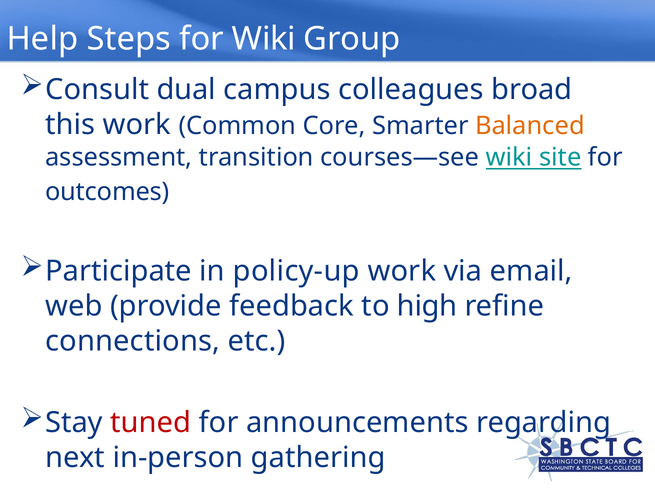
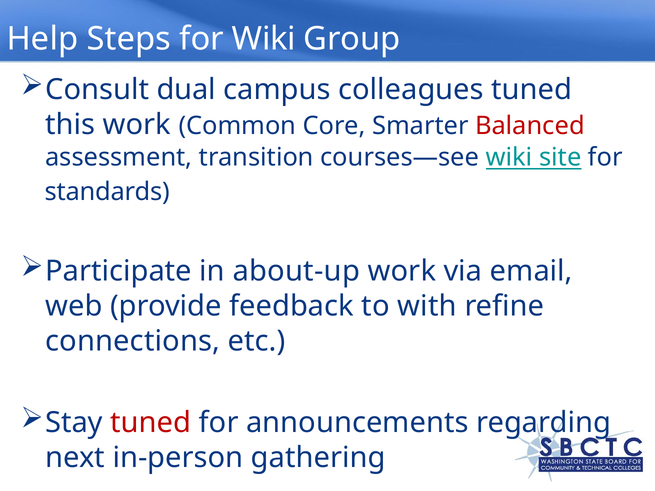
colleagues broad: broad -> tuned
Balanced colour: orange -> red
outcomes: outcomes -> standards
policy-up: policy-up -> about-up
high: high -> with
